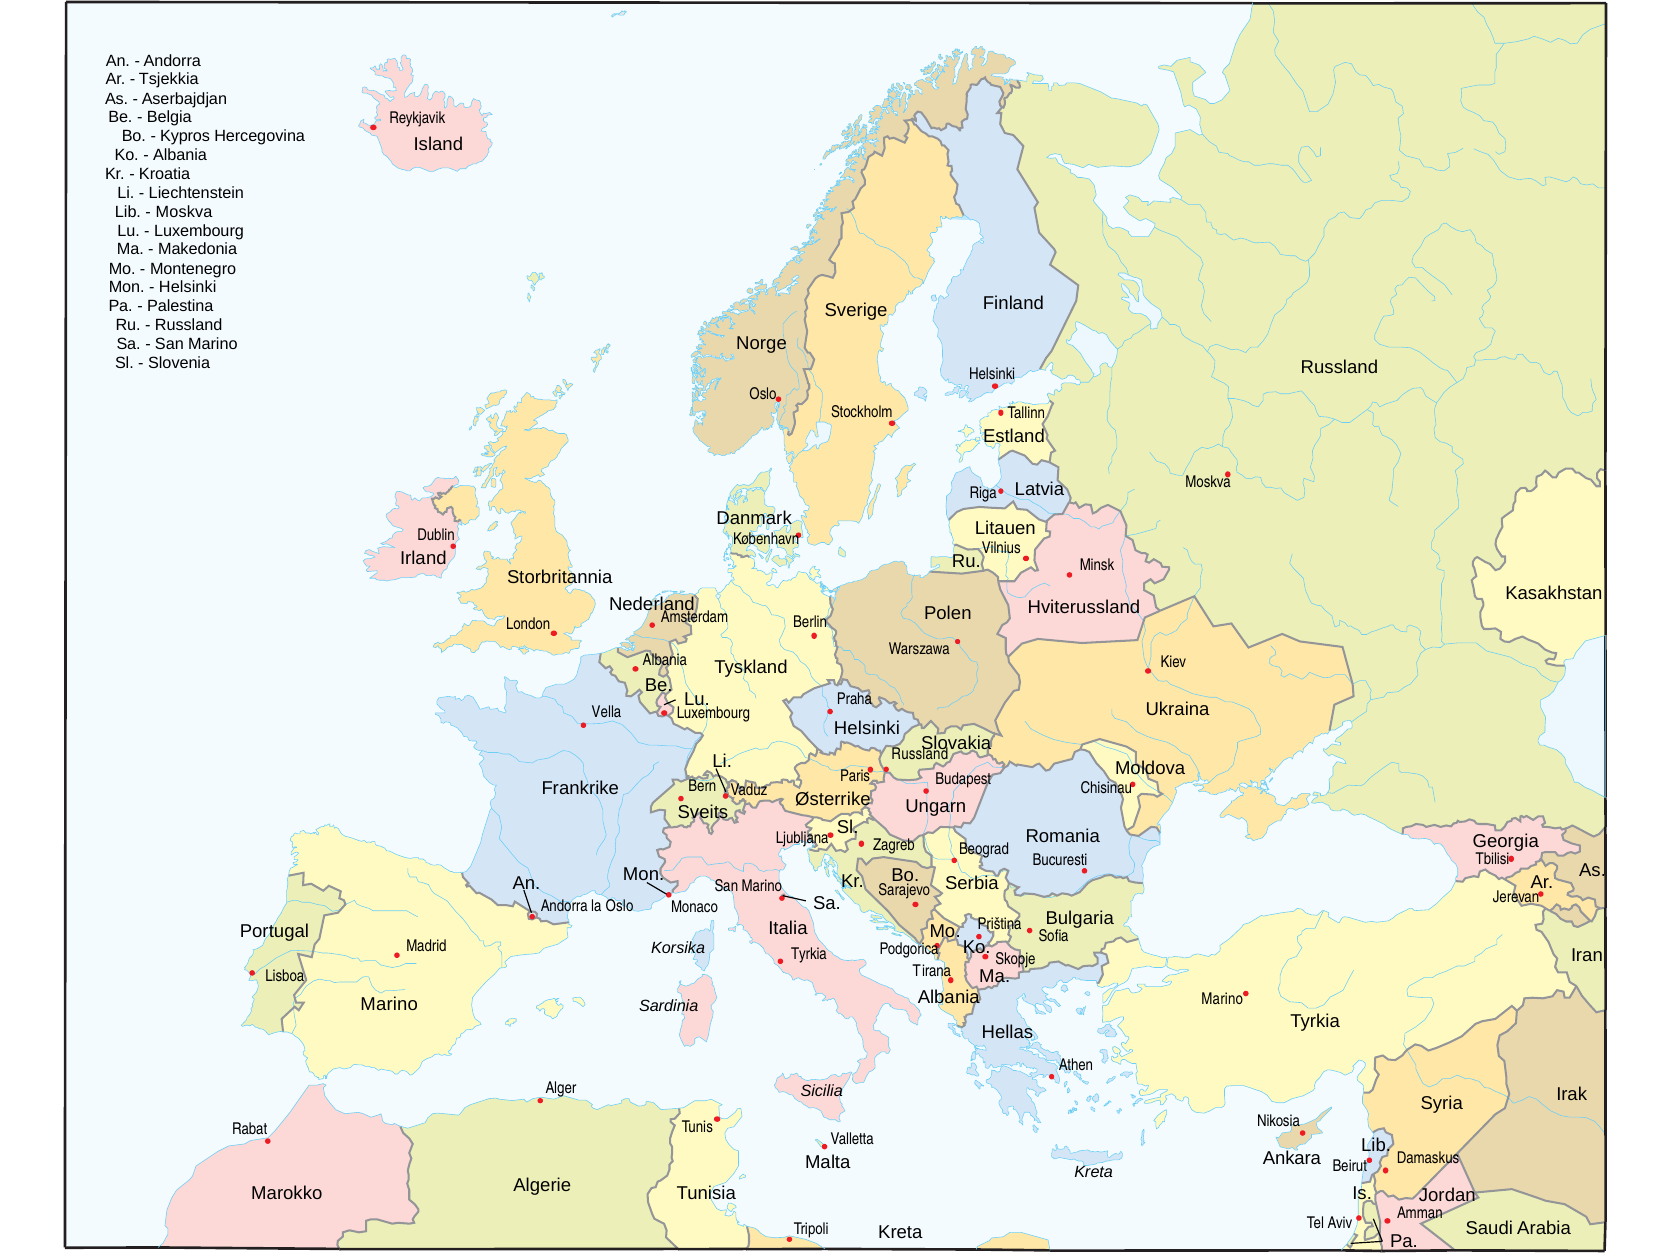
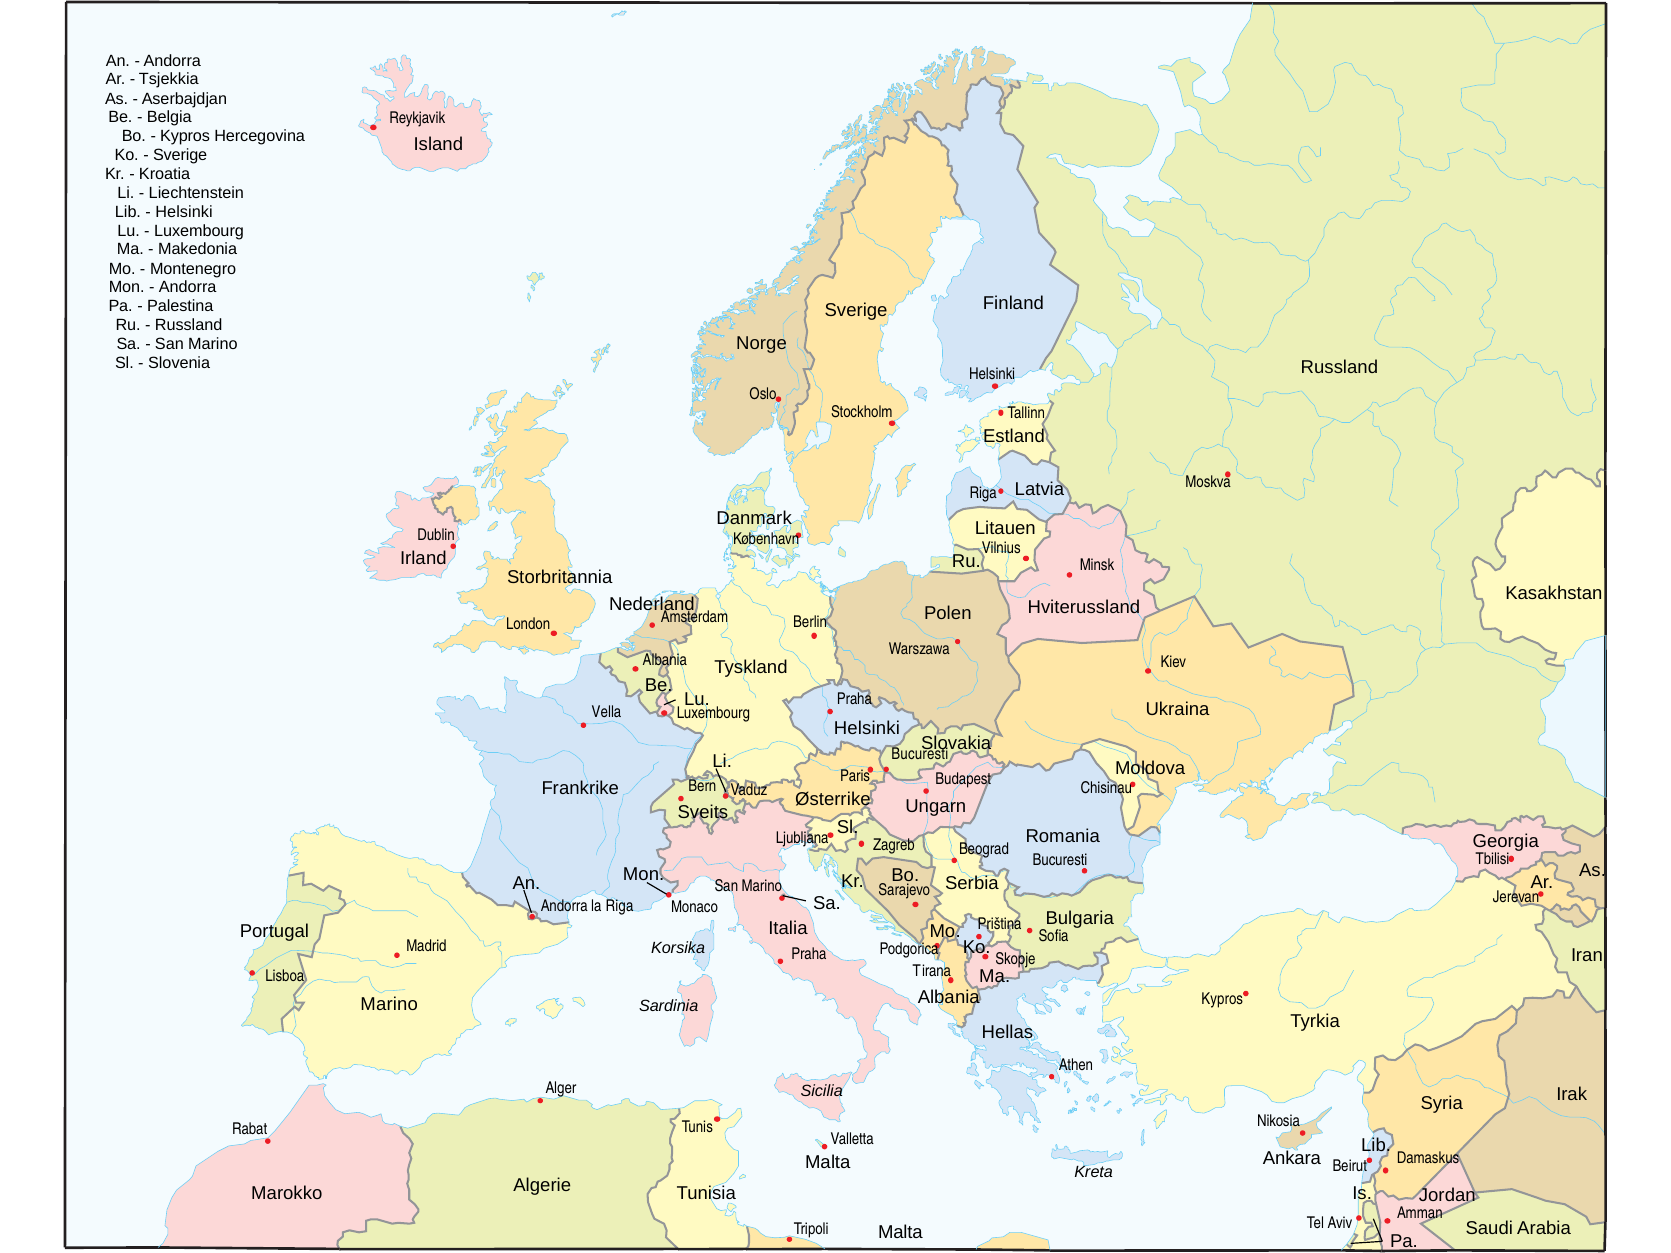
Albania at (180, 155): Albania -> Sverige
Moskva at (184, 212): Moskva -> Helsinki
Helsinki at (188, 288): Helsinki -> Andorra
Russland at (920, 754): Russland -> Bucuresti
la Oslo: Oslo -> Riga
Tyrkia at (809, 954): Tyrkia -> Praha
Marino at (1222, 999): Marino -> Kypros
Kreta at (900, 1233): Kreta -> Malta
